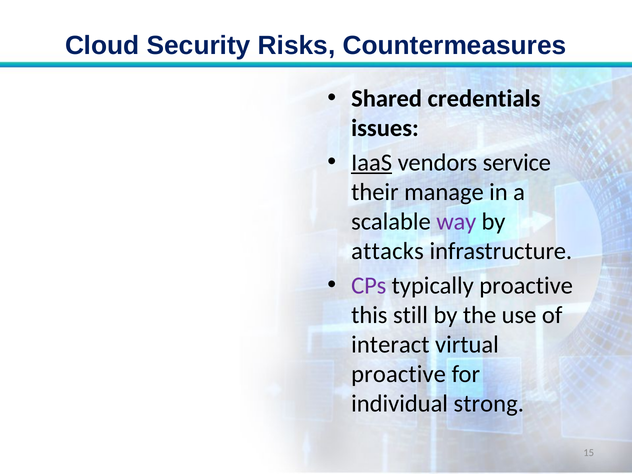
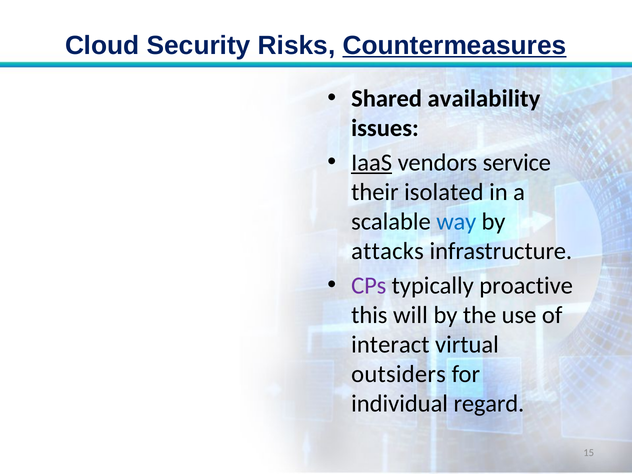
Countermeasures underline: none -> present
credentials: credentials -> availability
manage: manage -> isolated
way colour: purple -> blue
still: still -> will
proactive at (399, 374): proactive -> outsiders
strong: strong -> regard
